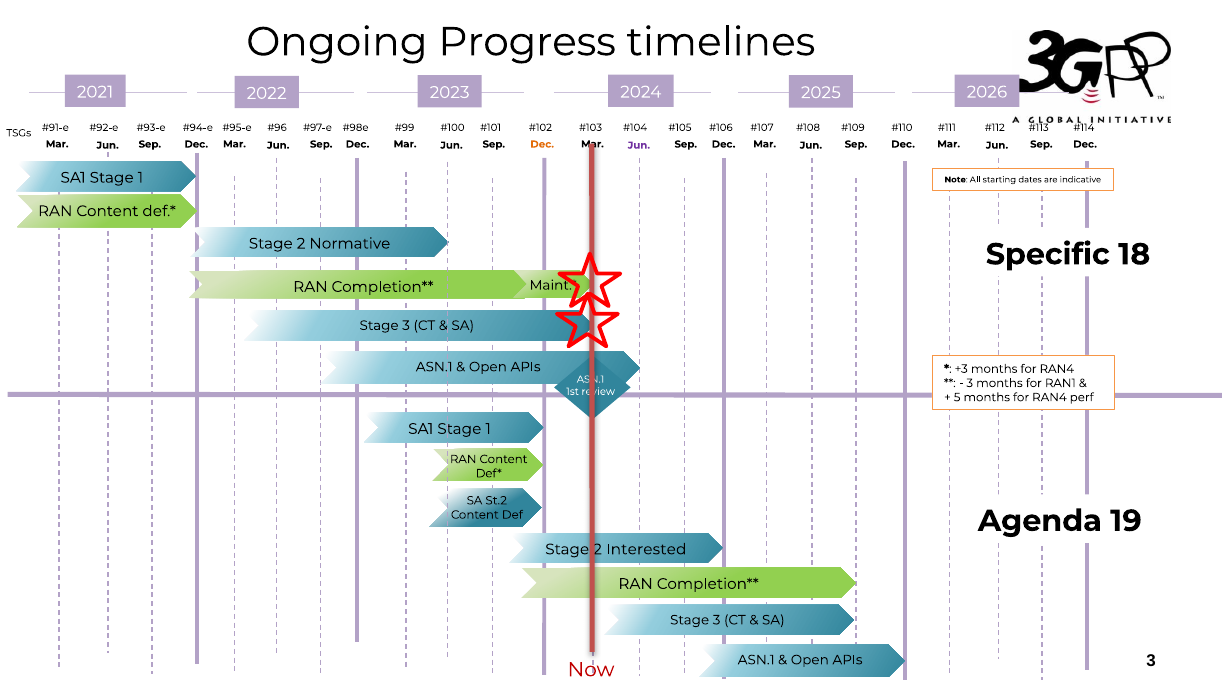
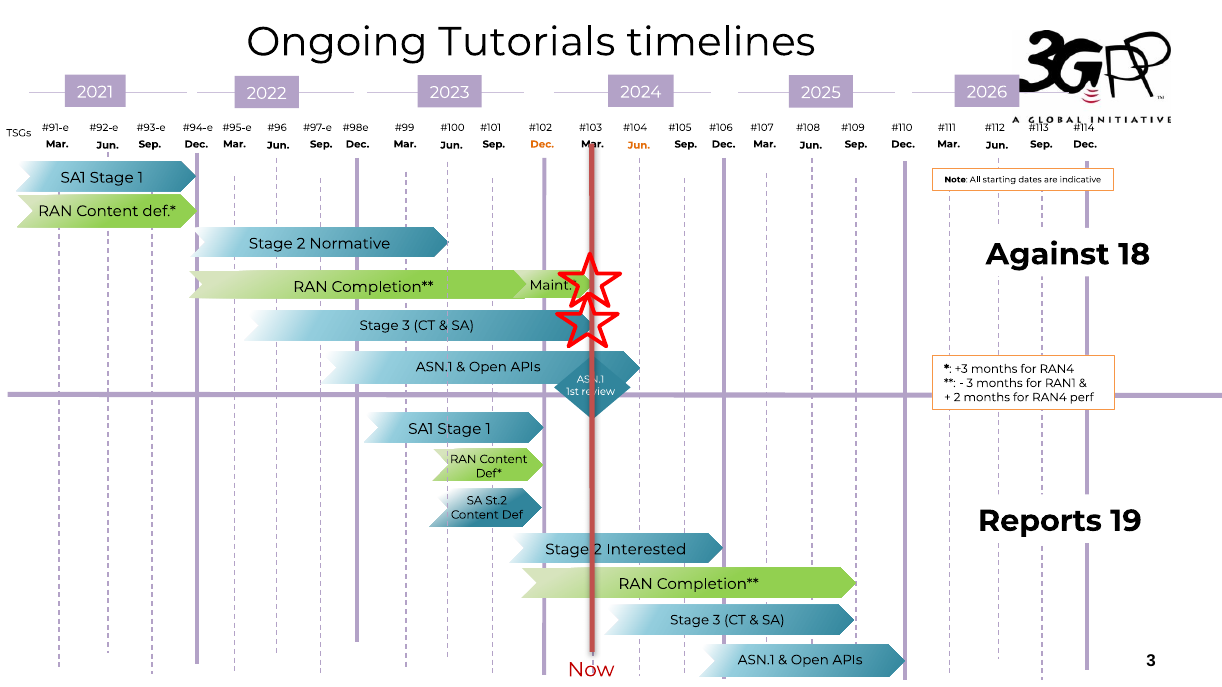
Progress: Progress -> Tutorials
Jun at (639, 145) colour: purple -> orange
Specific: Specific -> Against
5 at (957, 398): 5 -> 2
Agenda: Agenda -> Reports
